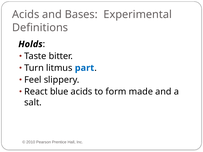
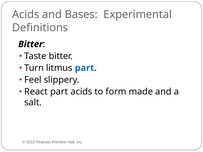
Holds at (30, 44): Holds -> Bitter
React blue: blue -> part
